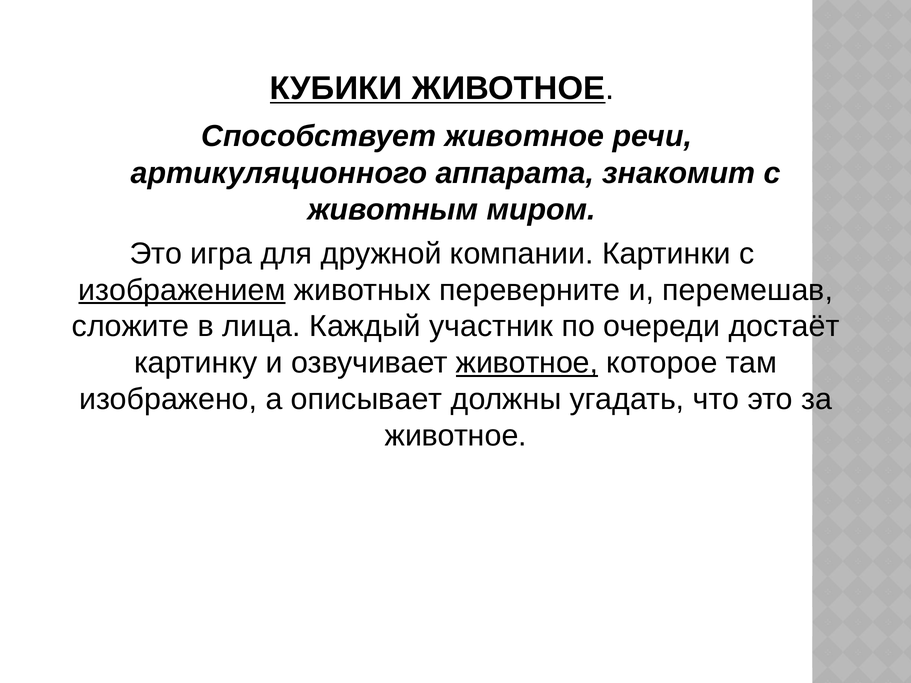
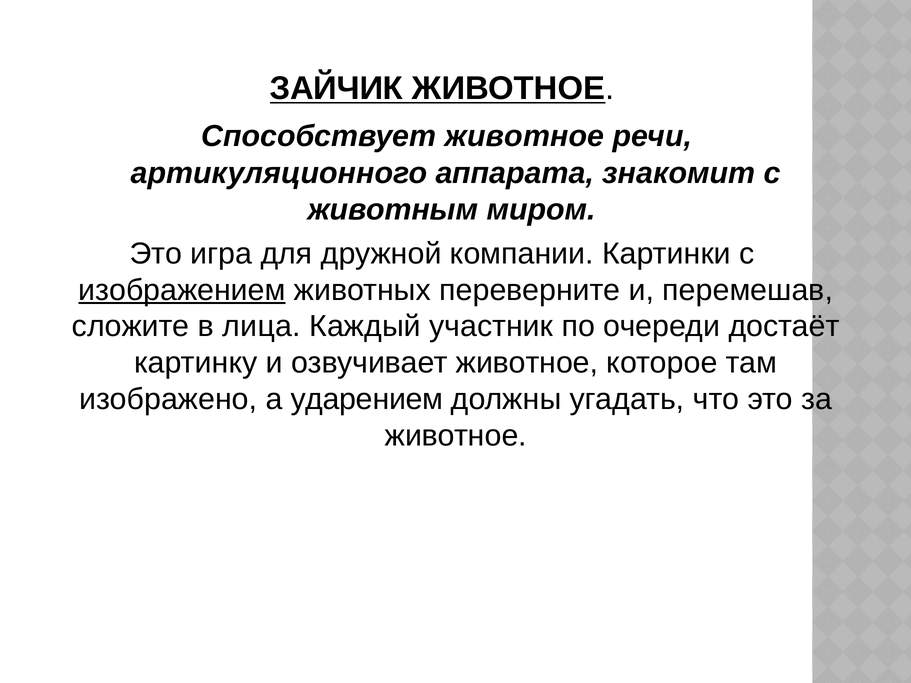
КУБИКИ: КУБИКИ -> ЗАЙЧИК
животное at (527, 363) underline: present -> none
описывает: описывает -> ударением
